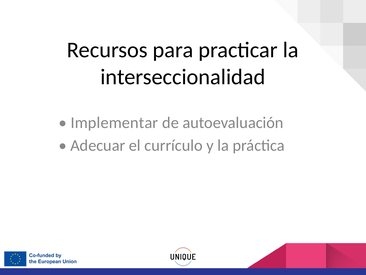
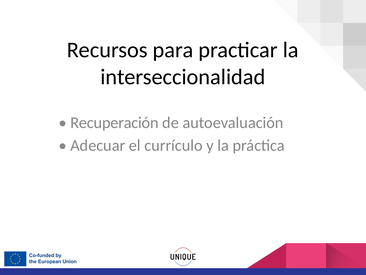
Implementar: Implementar -> Recuperación
